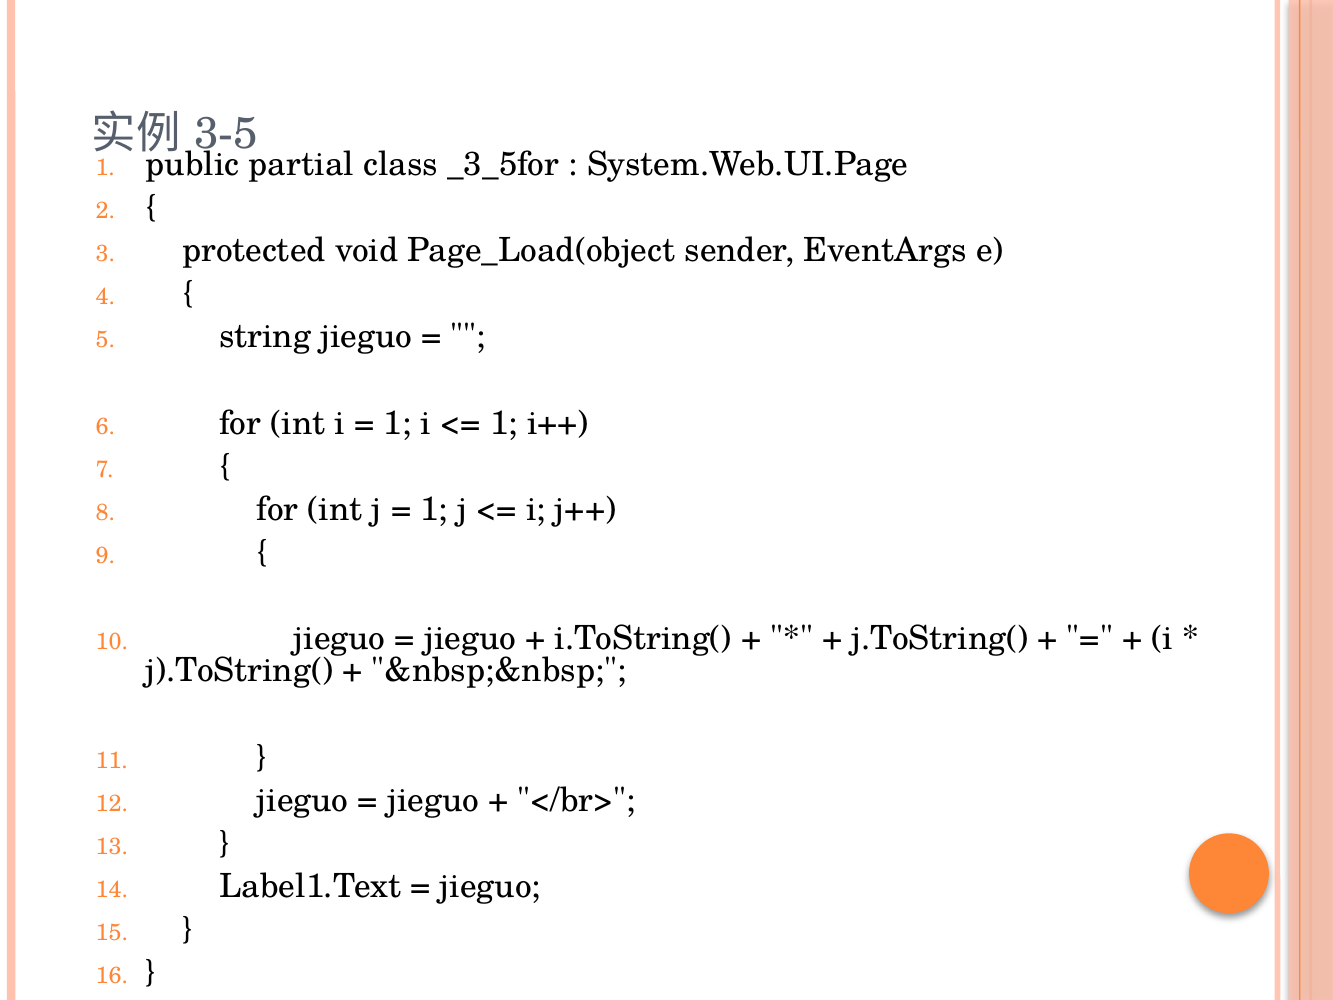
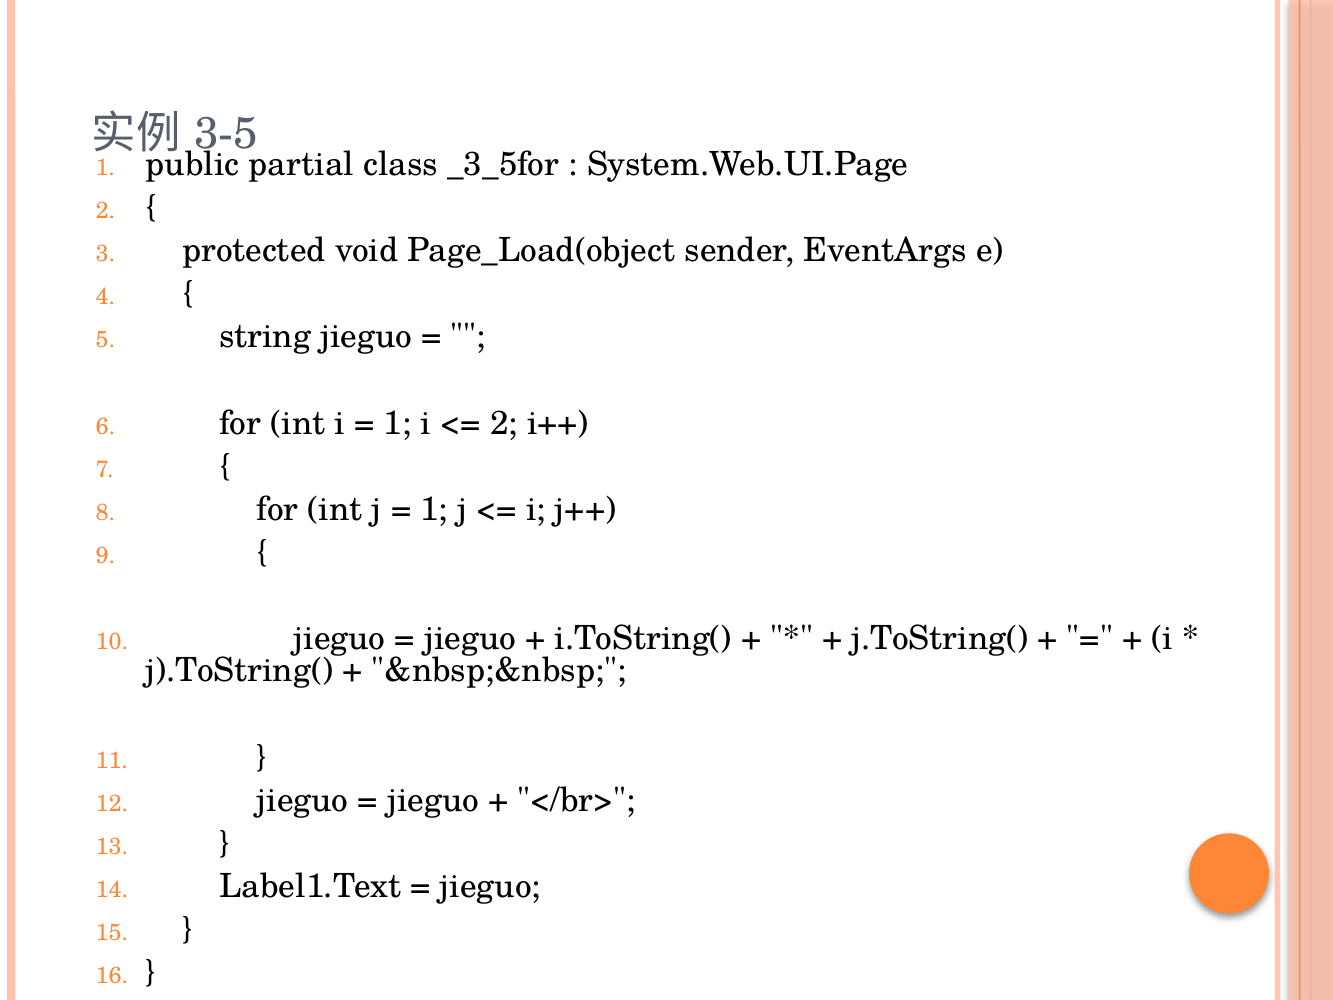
1 at (504, 423): 1 -> 2
